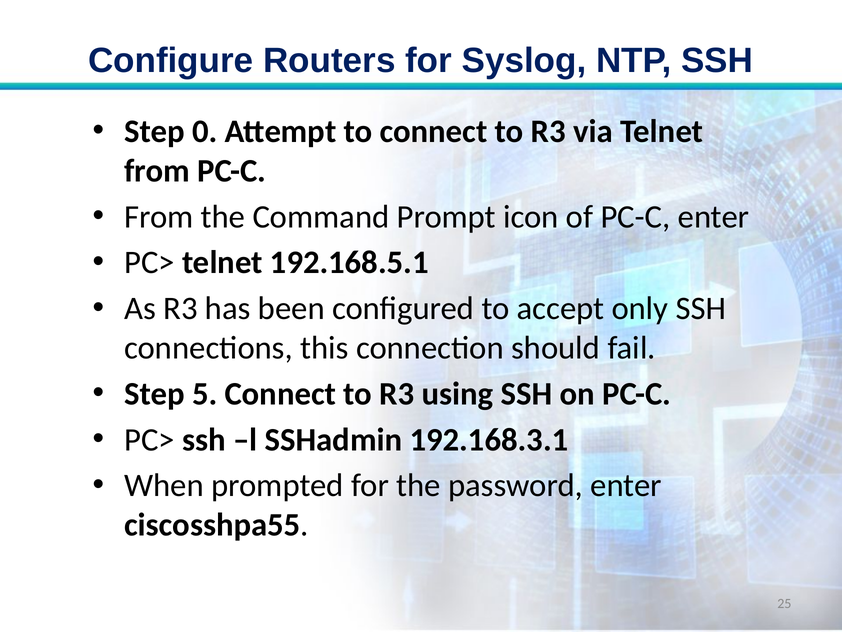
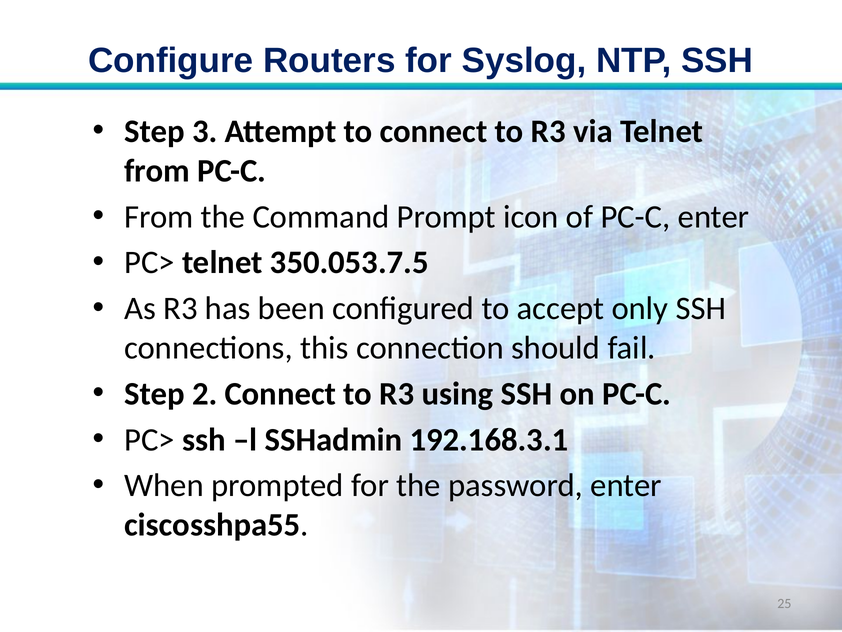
0: 0 -> 3
192.168.5.1: 192.168.5.1 -> 350.053.7.5
5: 5 -> 2
